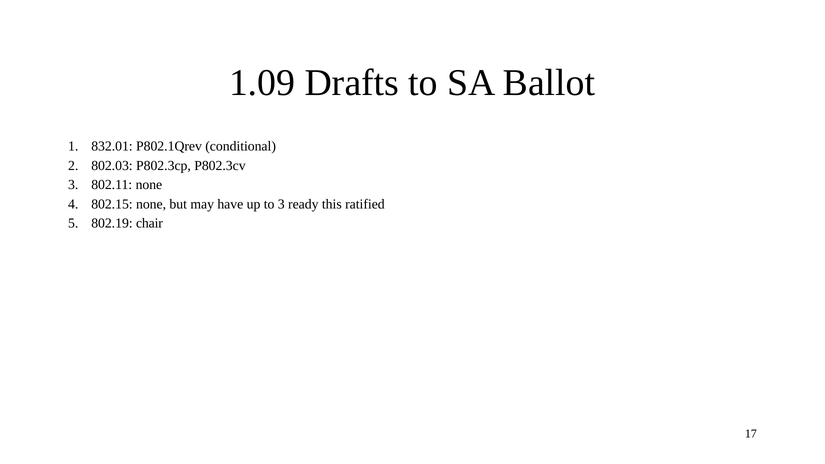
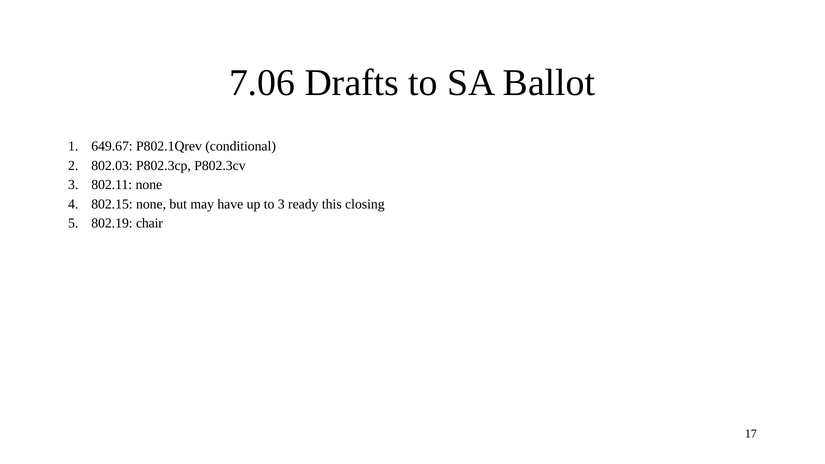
1.09: 1.09 -> 7.06
832.01: 832.01 -> 649.67
ratified: ratified -> closing
